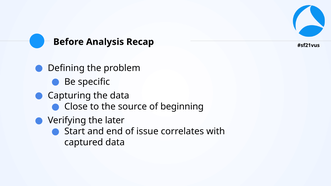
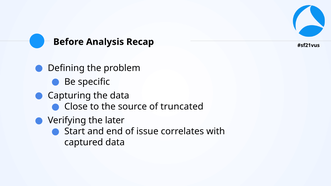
beginning: beginning -> truncated
